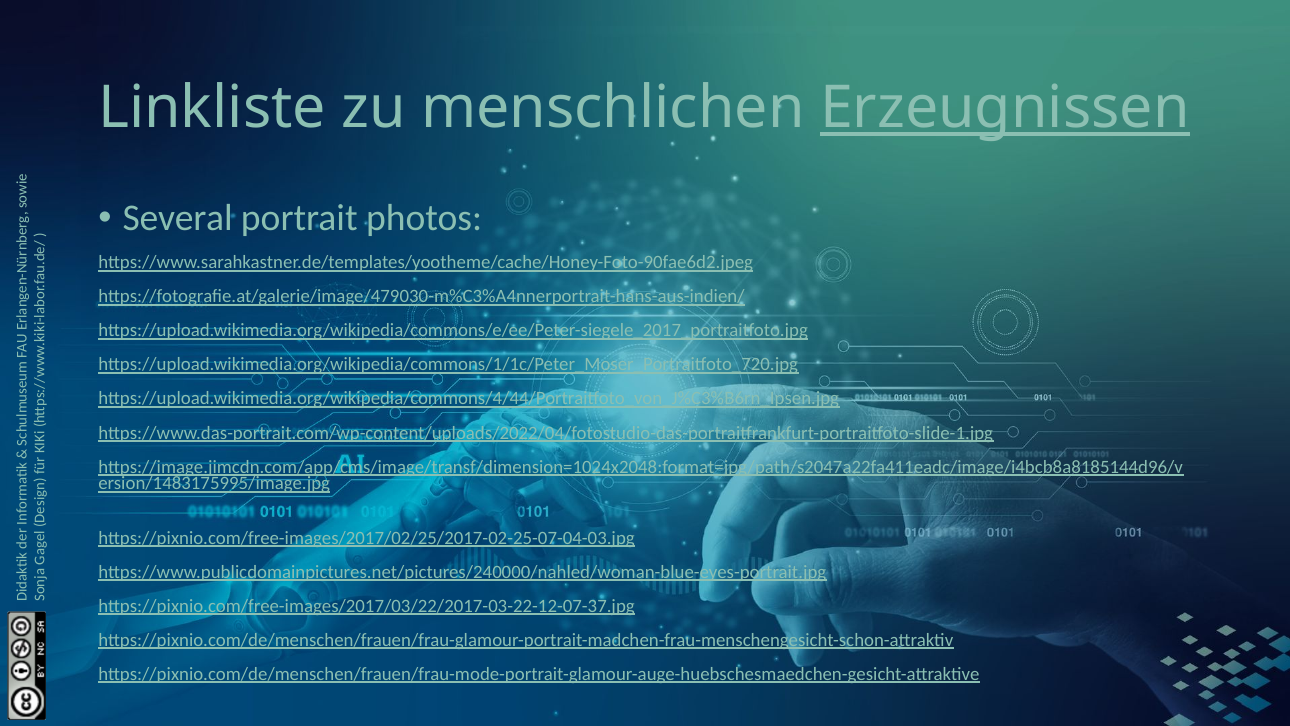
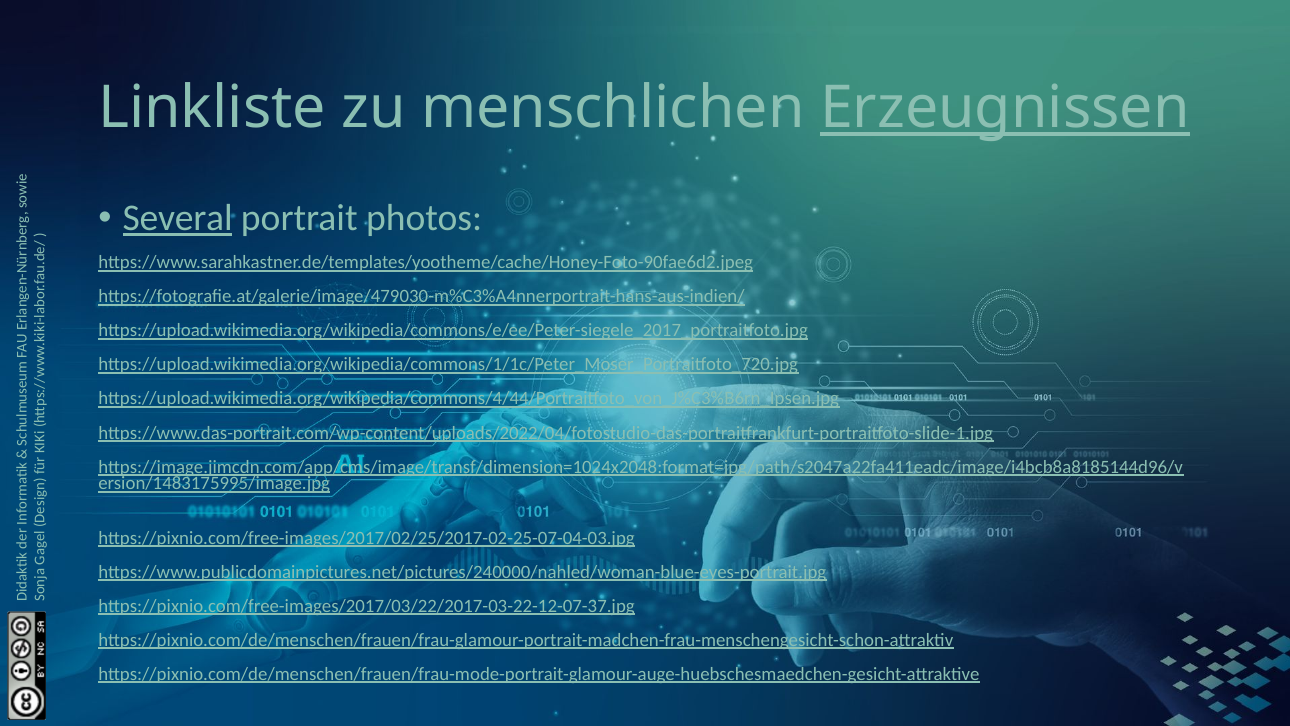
Several underline: none -> present
